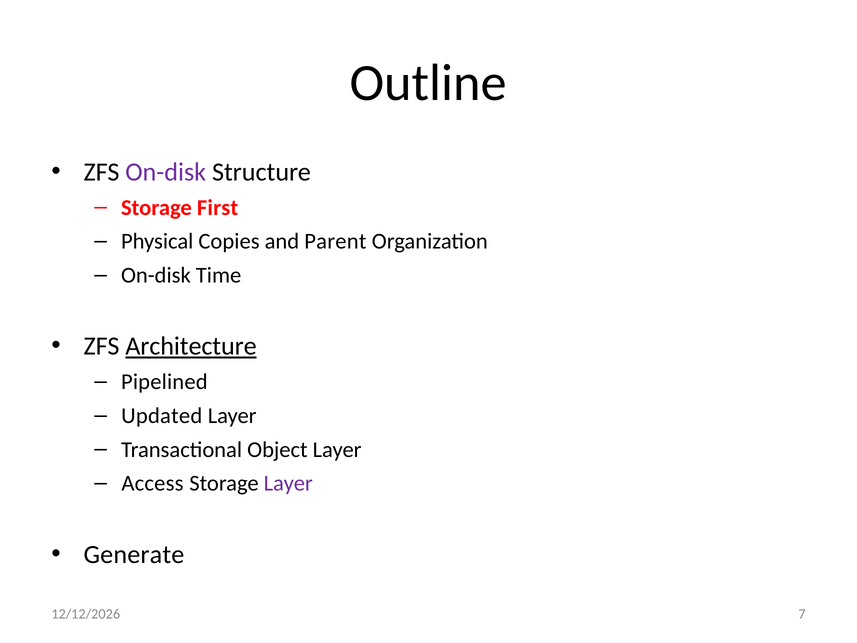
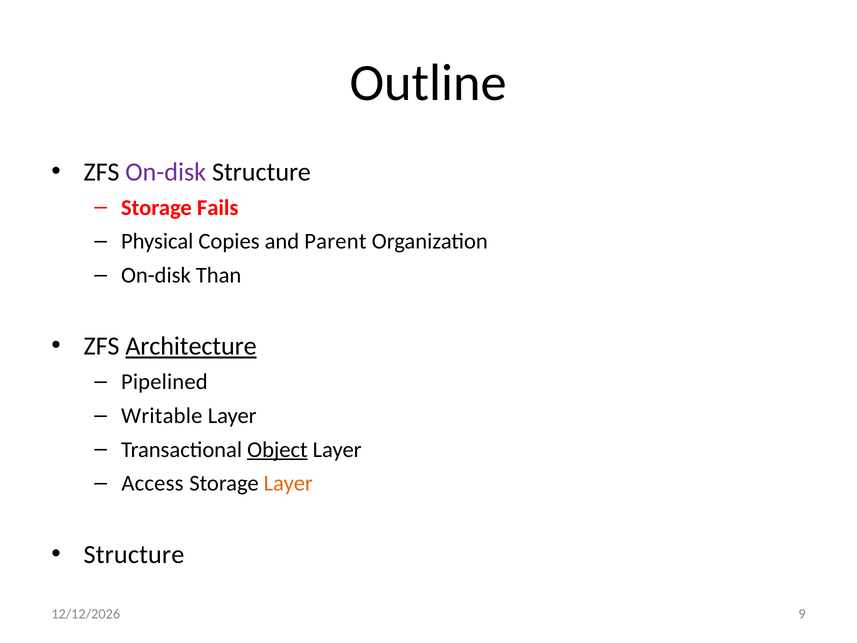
First: First -> Fails
Time: Time -> Than
Updated: Updated -> Writable
Object underline: none -> present
Layer at (288, 483) colour: purple -> orange
Generate at (134, 554): Generate -> Structure
7: 7 -> 9
